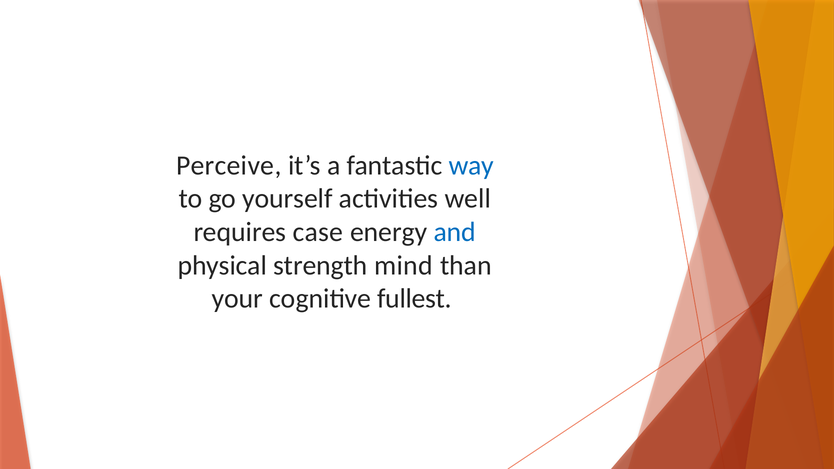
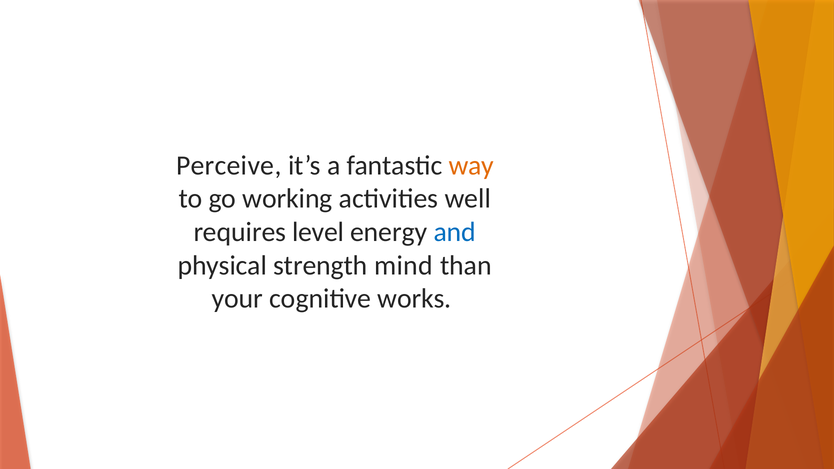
way colour: blue -> orange
yourself: yourself -> working
case: case -> level
fullest: fullest -> works
